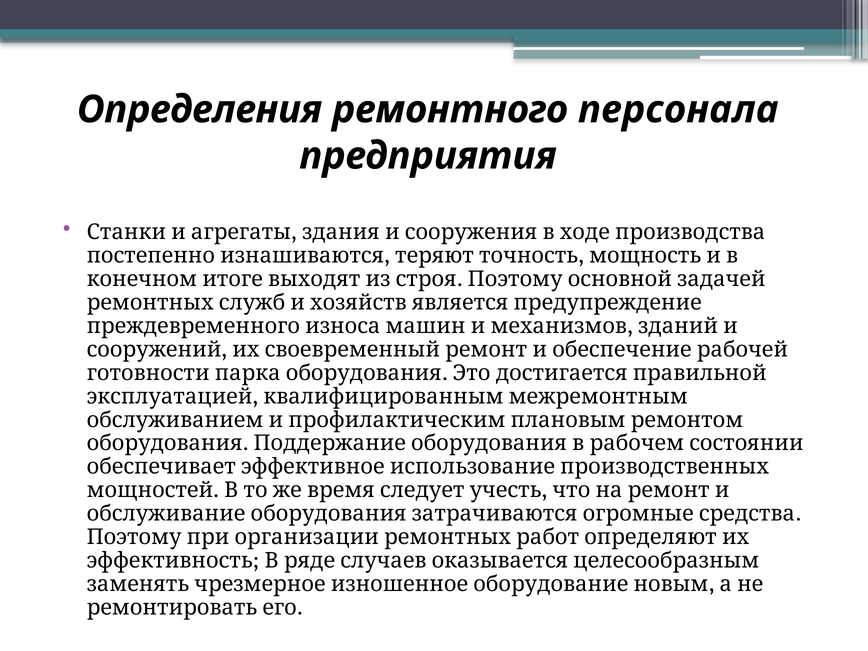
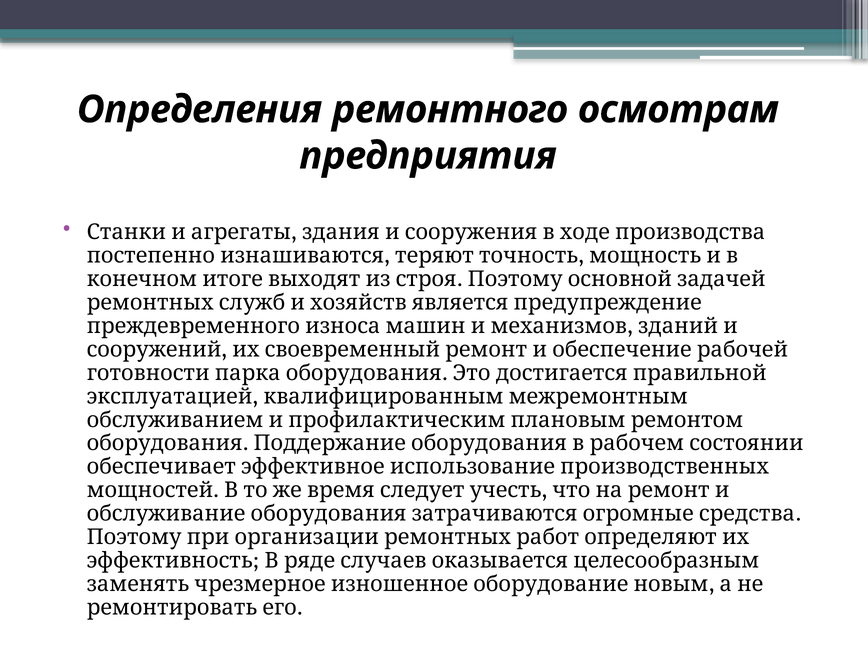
персонала: персонала -> осмотрам
